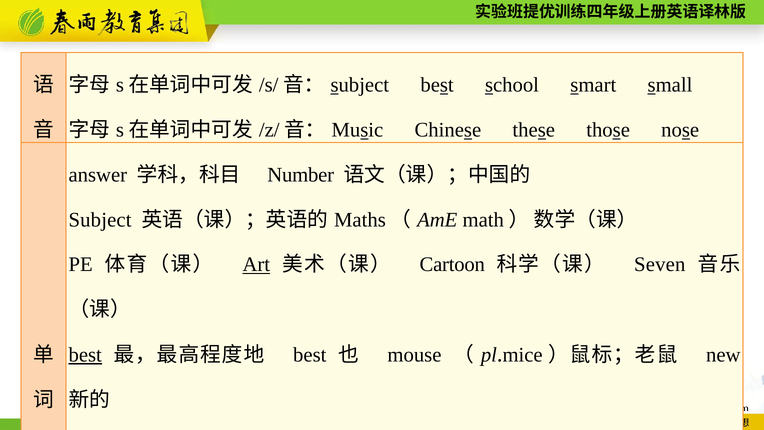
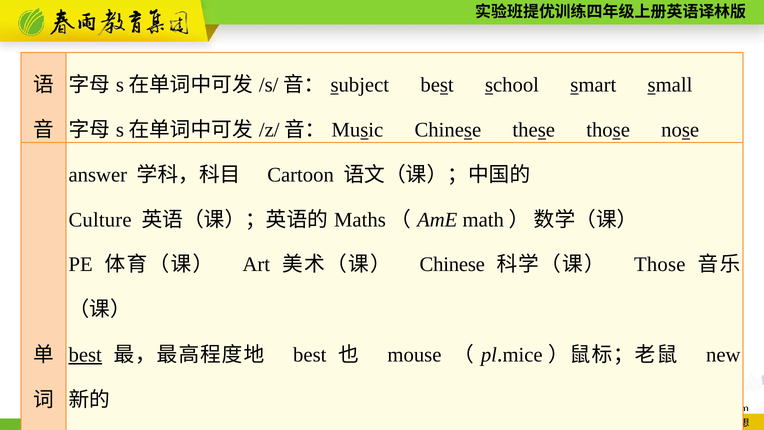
Number at (301, 175): Number -> Cartoon
Subject at (100, 220): Subject -> Culture
Art underline: present -> none
Cartoon at (452, 265): Cartoon -> Chinese
Seven at (660, 265): Seven -> Those
